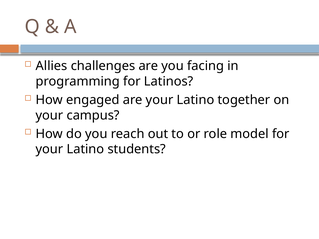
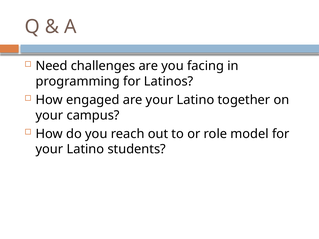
Allies: Allies -> Need
